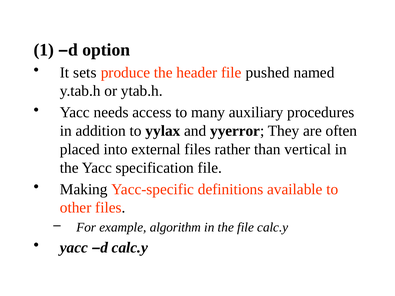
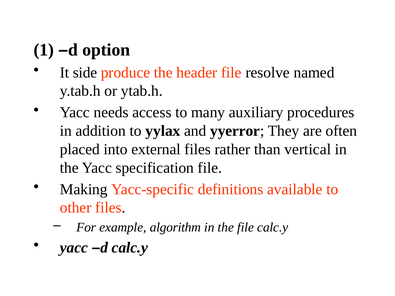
sets: sets -> side
pushed: pushed -> resolve
